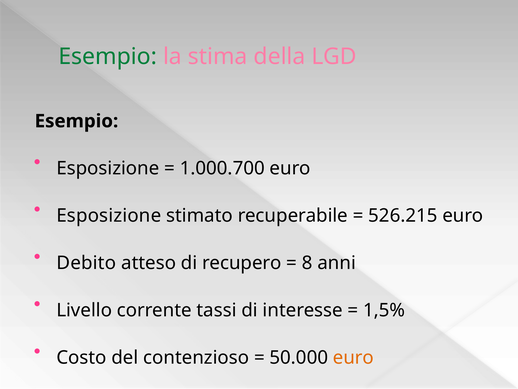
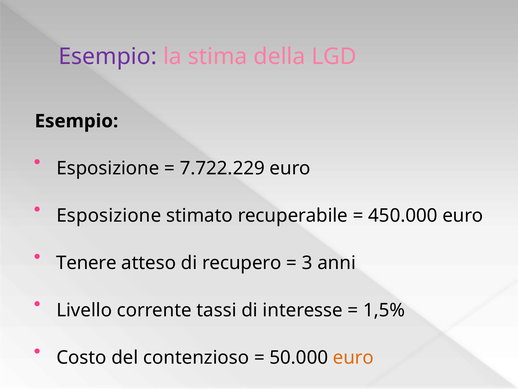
Esempio at (108, 56) colour: green -> purple
1.000.700: 1.000.700 -> 7.722.229
526.215: 526.215 -> 450.000
Debito: Debito -> Tenere
8: 8 -> 3
